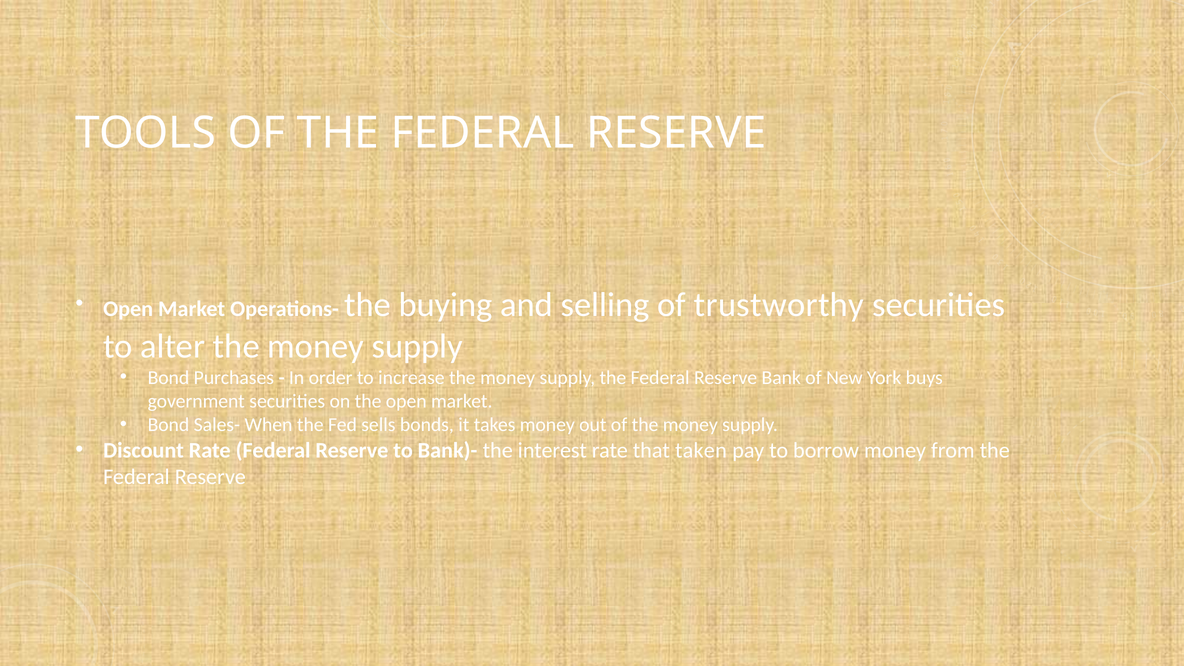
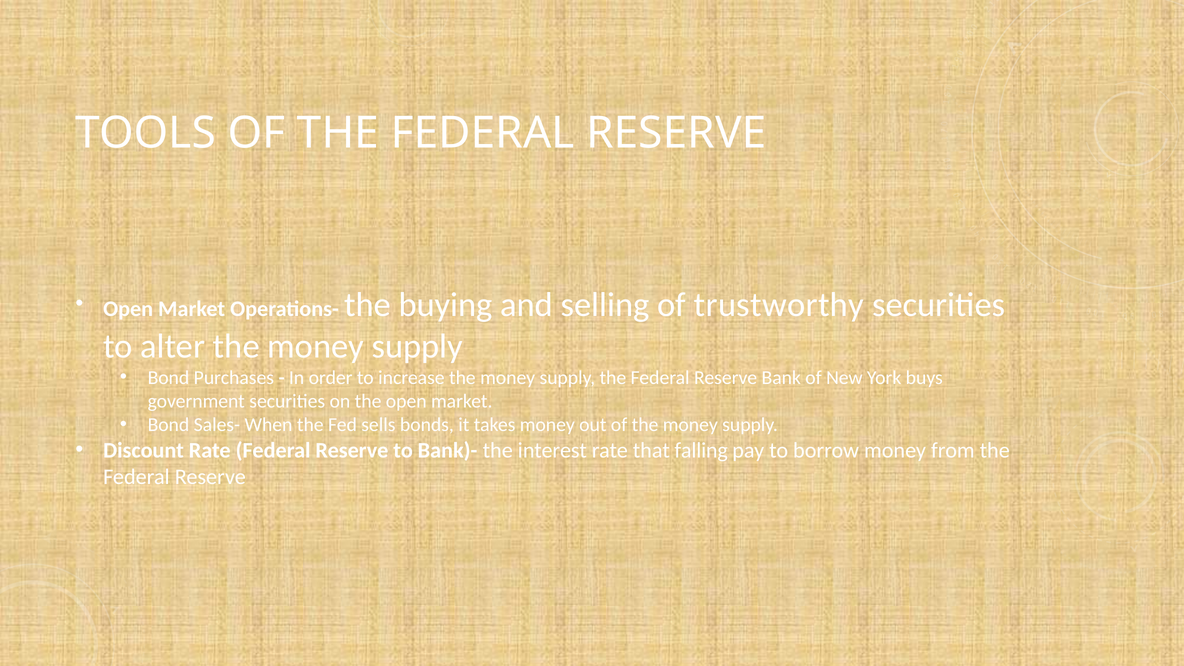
taken: taken -> falling
